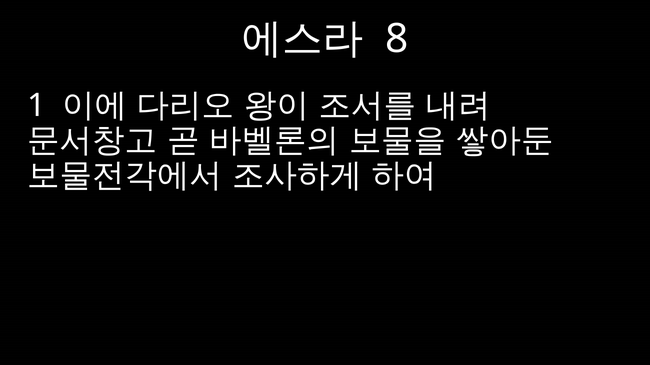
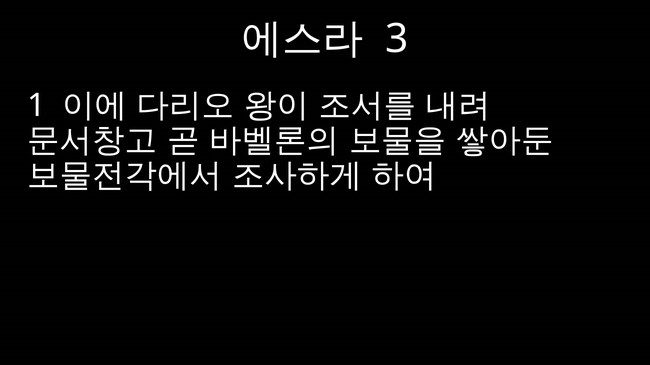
8: 8 -> 3
